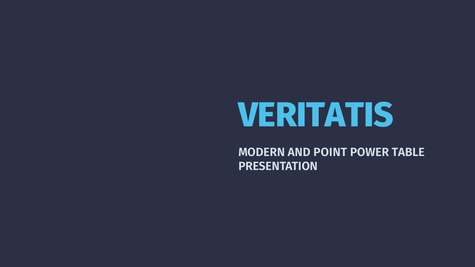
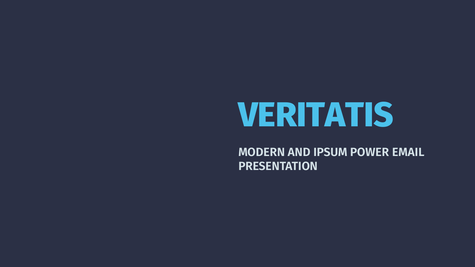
POINT: POINT -> IPSUM
TABLE: TABLE -> EMAIL
